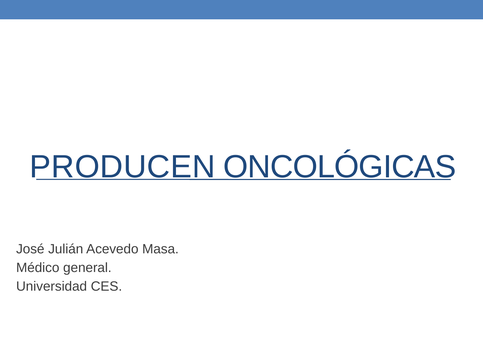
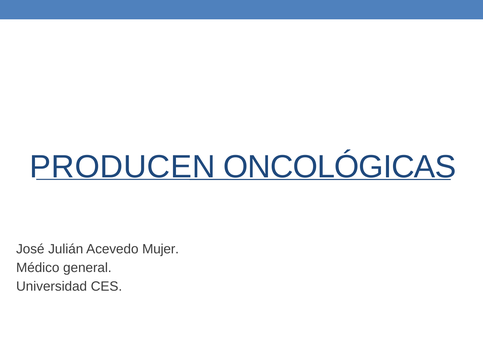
Masa: Masa -> Mujer
